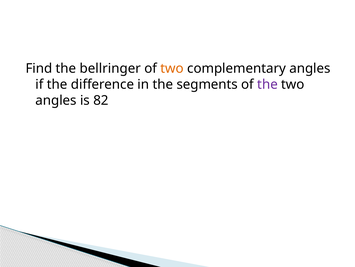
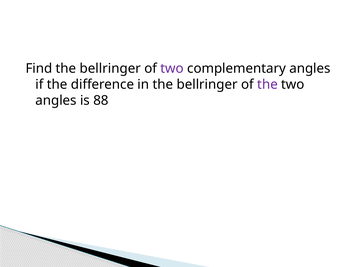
two at (172, 68) colour: orange -> purple
in the segments: segments -> bellringer
82: 82 -> 88
